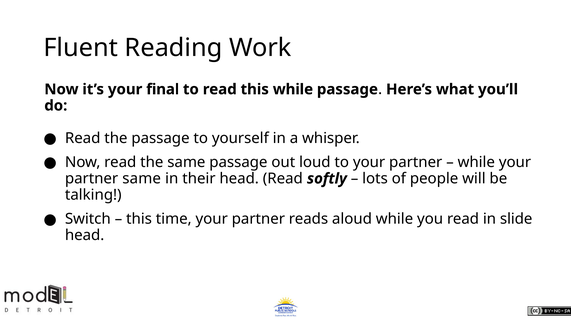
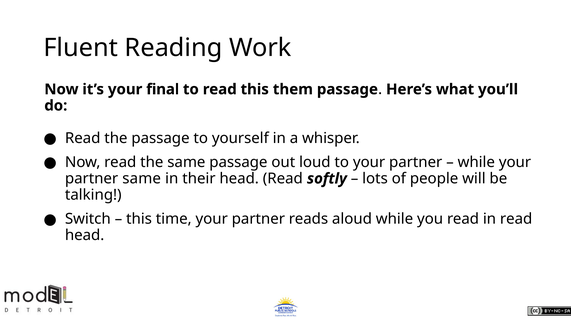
this while: while -> them
in slide: slide -> read
